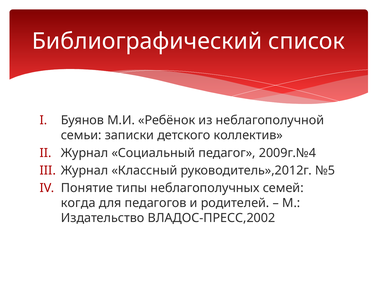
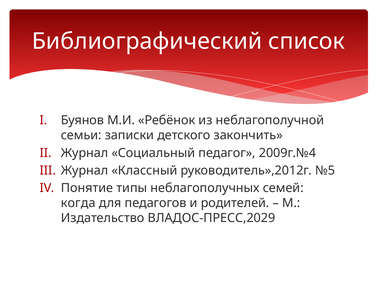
коллектив: коллектив -> закончить
ВЛАДОС-ПРЕСС,2002: ВЛАДОС-ПРЕСС,2002 -> ВЛАДОС-ПРЕСС,2029
